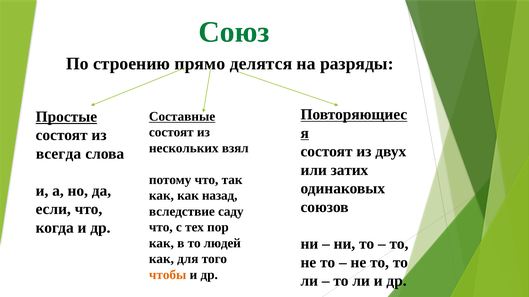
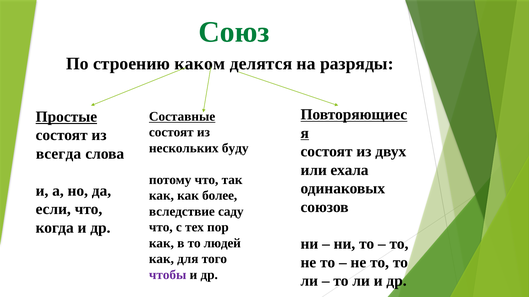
прямо: прямо -> каком
взял: взял -> буду
затих: затих -> ехала
назад: назад -> более
чтобы colour: orange -> purple
